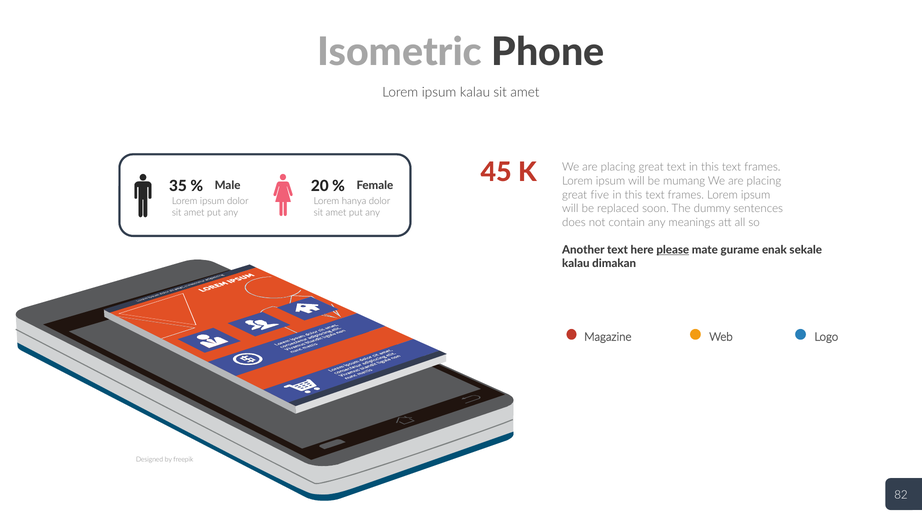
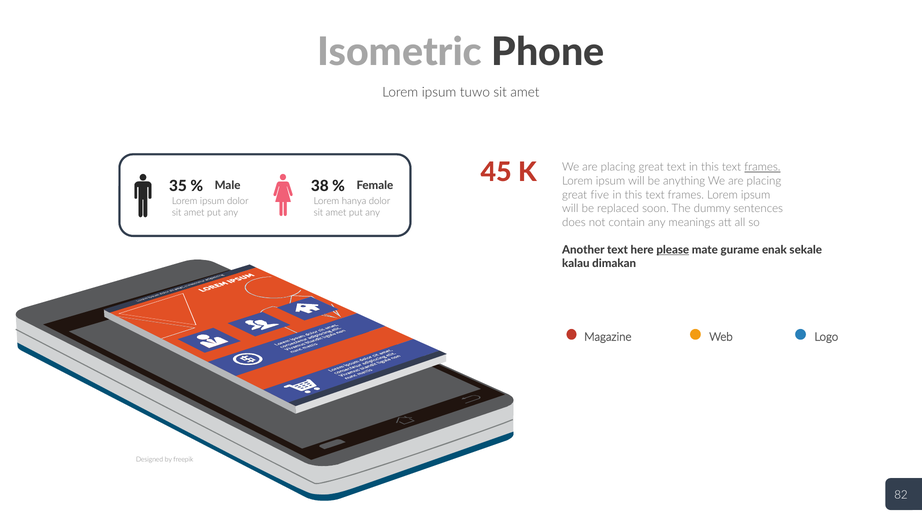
ipsum kalau: kalau -> tuwo
frames at (762, 167) underline: none -> present
mumang: mumang -> anything
20: 20 -> 38
